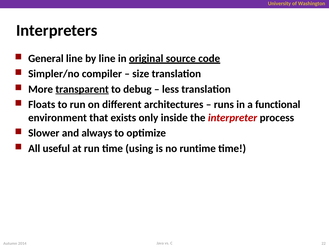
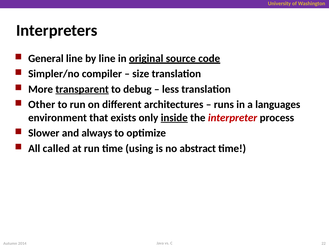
Floats: Floats -> Other
functional: functional -> languages
inside underline: none -> present
useful: useful -> called
runtime: runtime -> abstract
